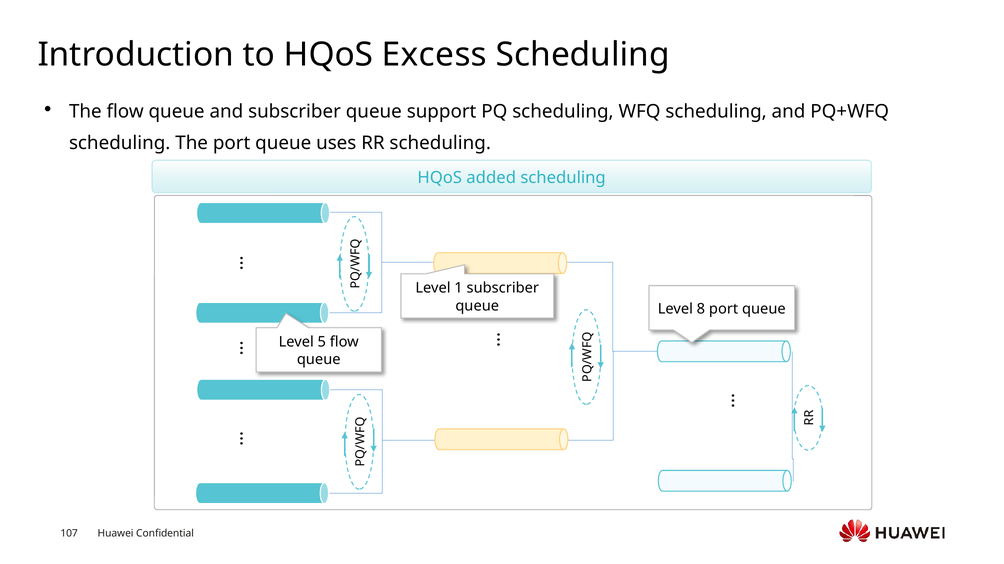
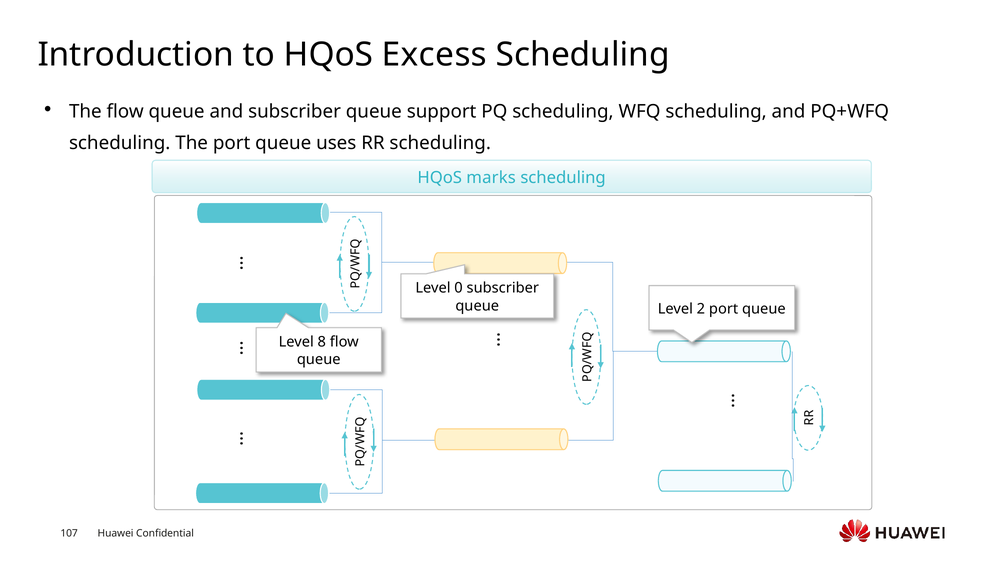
added: added -> marks
1: 1 -> 0
8: 8 -> 2
5: 5 -> 8
